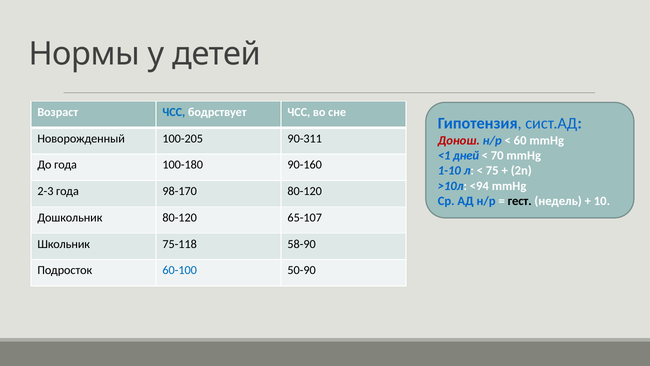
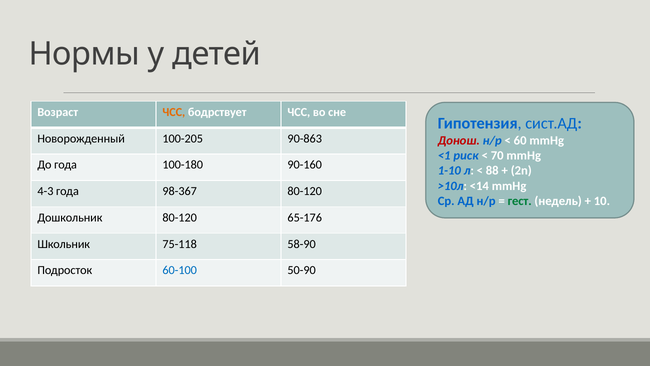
ЧСС at (174, 112) colour: blue -> orange
90-311: 90-311 -> 90-863
дней: дней -> риск
75: 75 -> 88
<94: <94 -> <14
2-3: 2-3 -> 4-3
98-170: 98-170 -> 98-367
гест colour: black -> green
65-107: 65-107 -> 65-176
